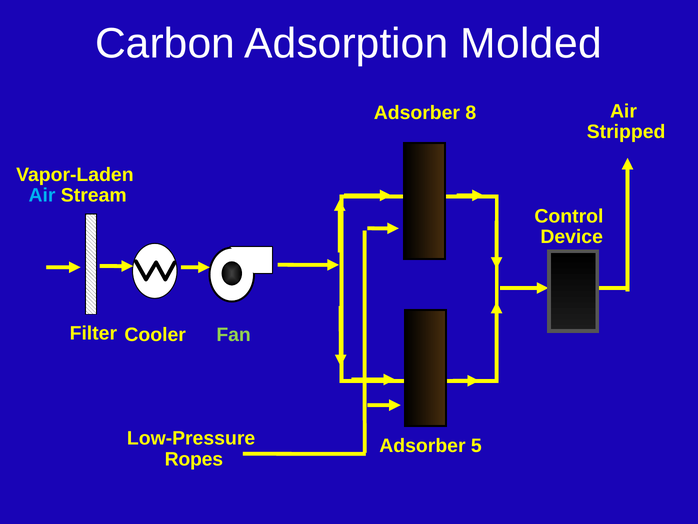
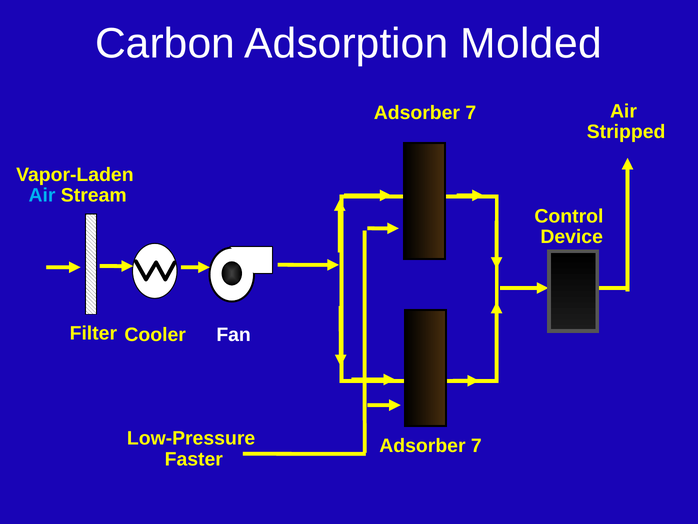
8 at (471, 113): 8 -> 7
Fan colour: light green -> white
5 at (476, 445): 5 -> 7
Ropes: Ropes -> Faster
